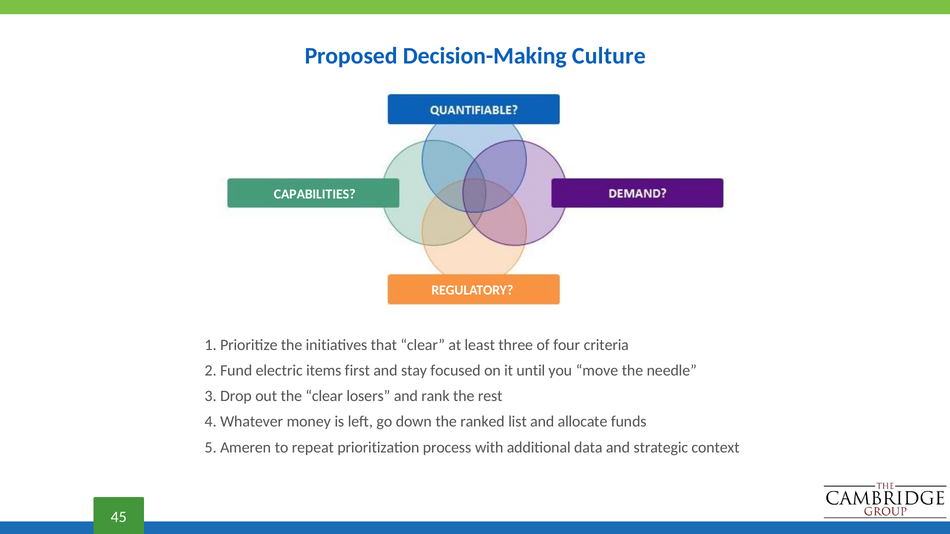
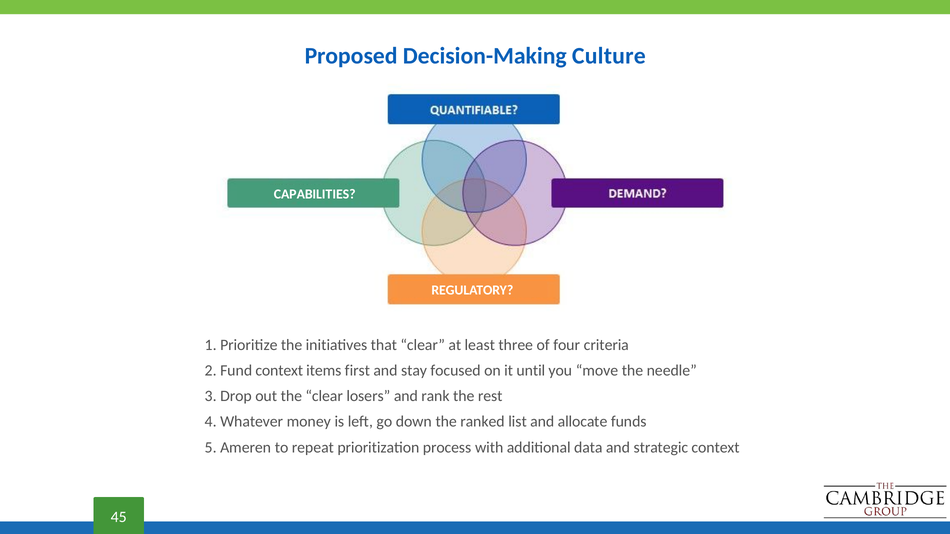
electric at (279, 371): electric -> context
